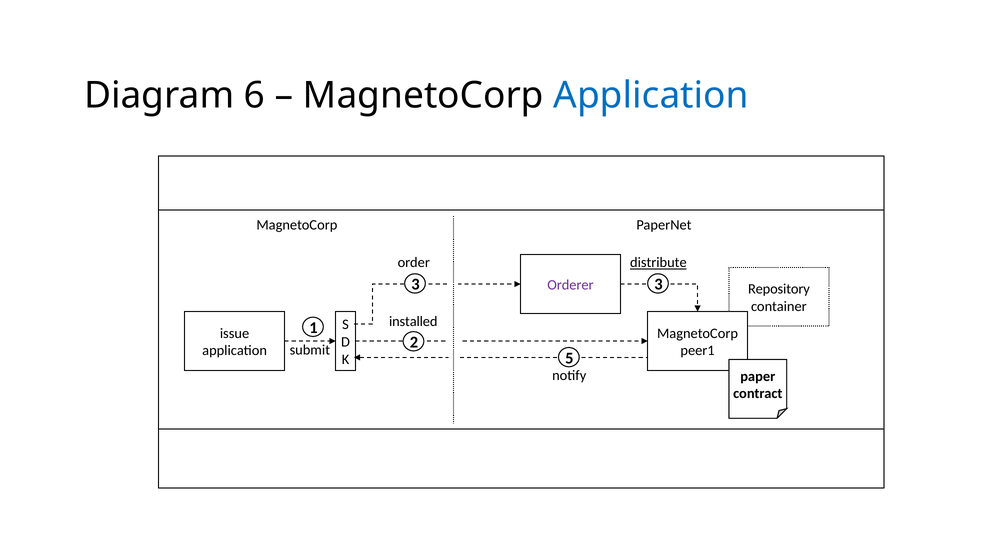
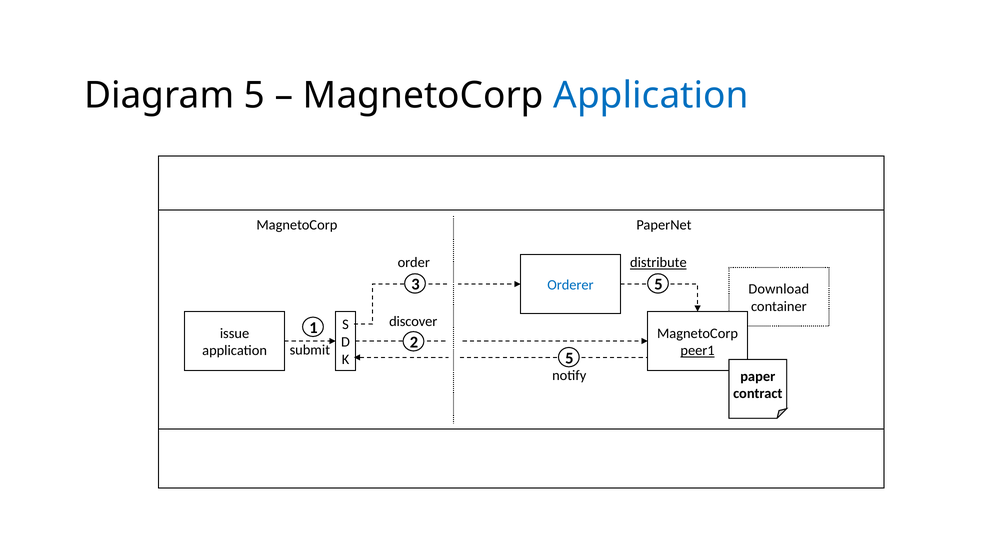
Diagram 6: 6 -> 5
3 3: 3 -> 5
Orderer colour: purple -> blue
Repository: Repository -> Download
installed: installed -> discover
peer1 underline: none -> present
